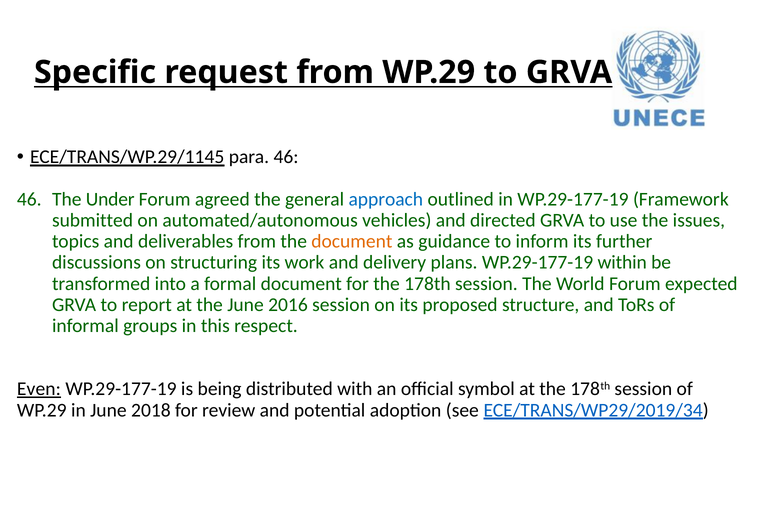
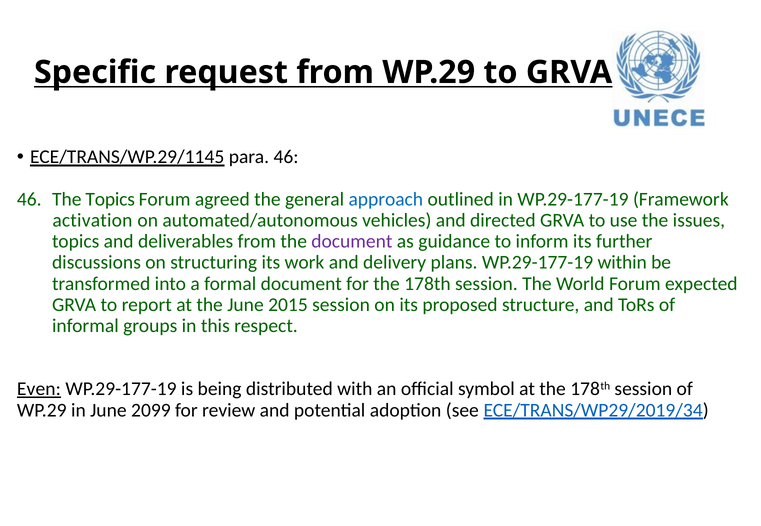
The Under: Under -> Topics
submitted: submitted -> activation
document at (352, 242) colour: orange -> purple
2016: 2016 -> 2015
2018: 2018 -> 2099
